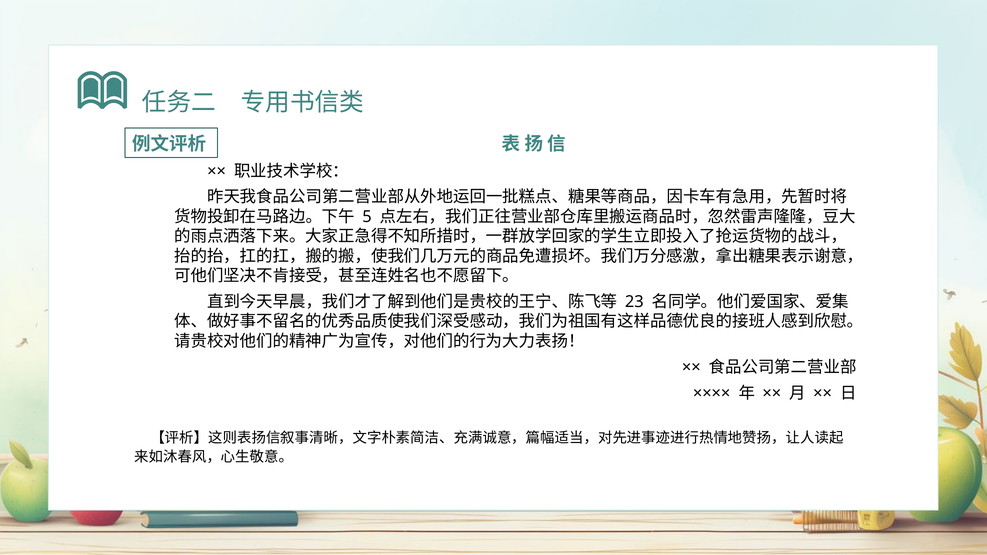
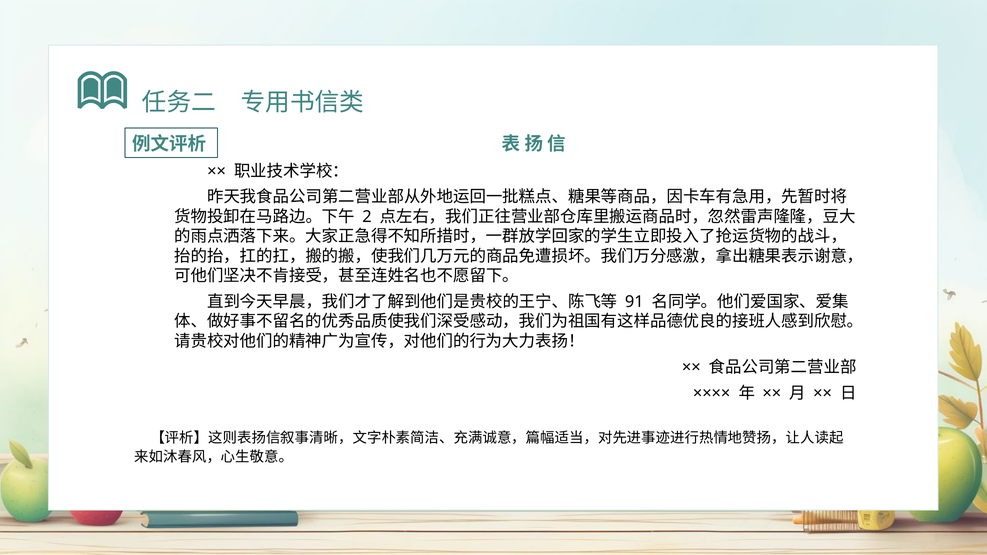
5: 5 -> 2
23: 23 -> 91
